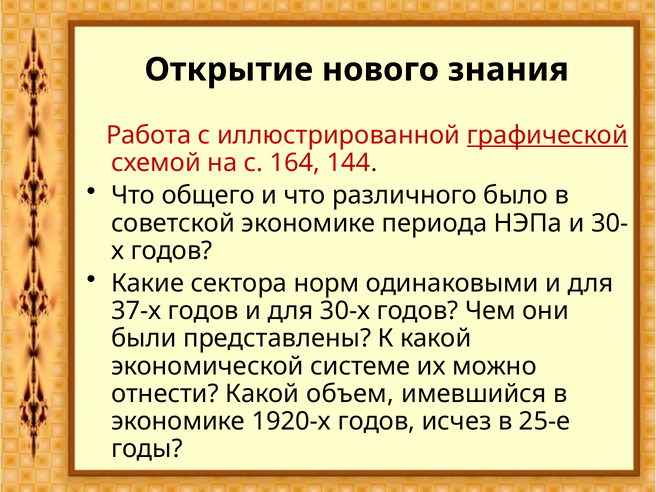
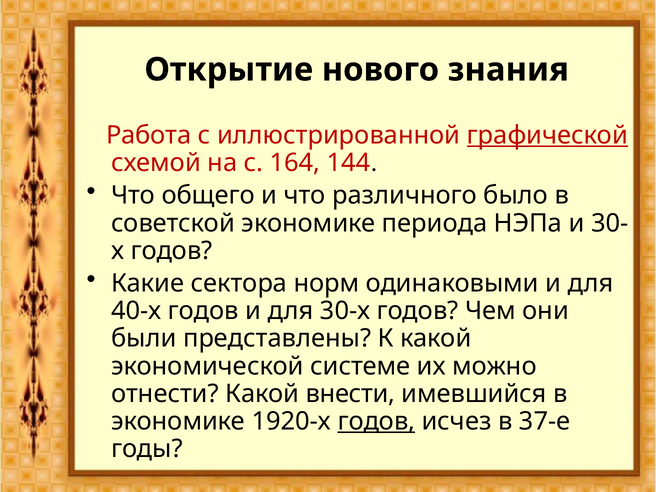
37-х: 37-х -> 40-х
объем: объем -> внести
годов at (376, 421) underline: none -> present
25-е: 25-е -> 37-е
